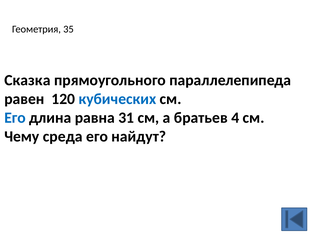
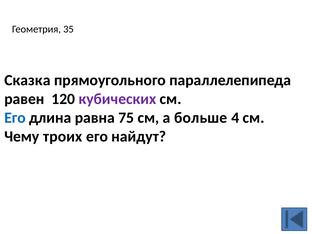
кубических colour: blue -> purple
31: 31 -> 75
братьев: братьев -> больше
среда: среда -> троих
